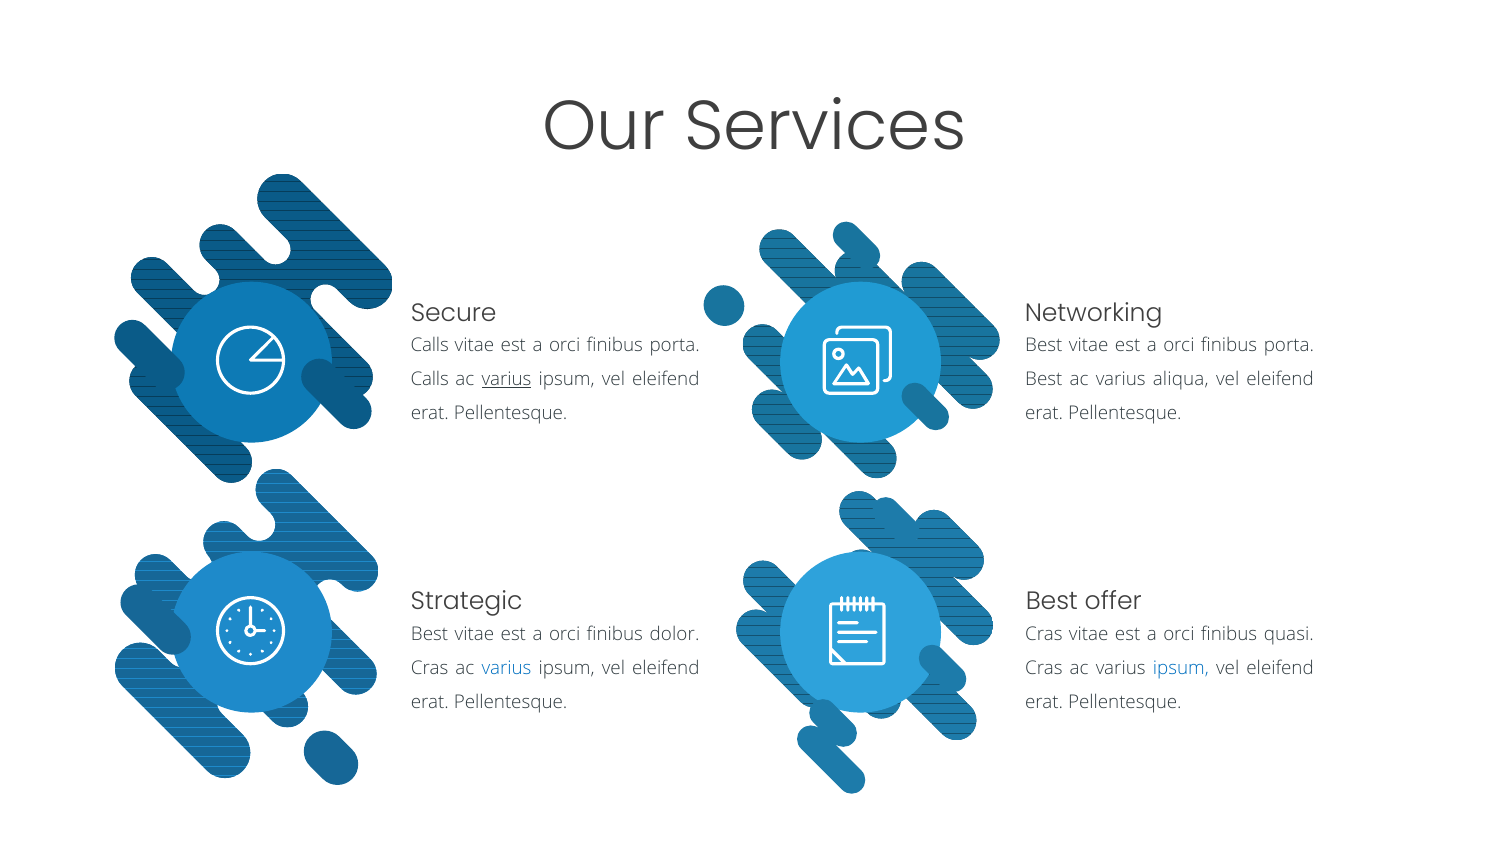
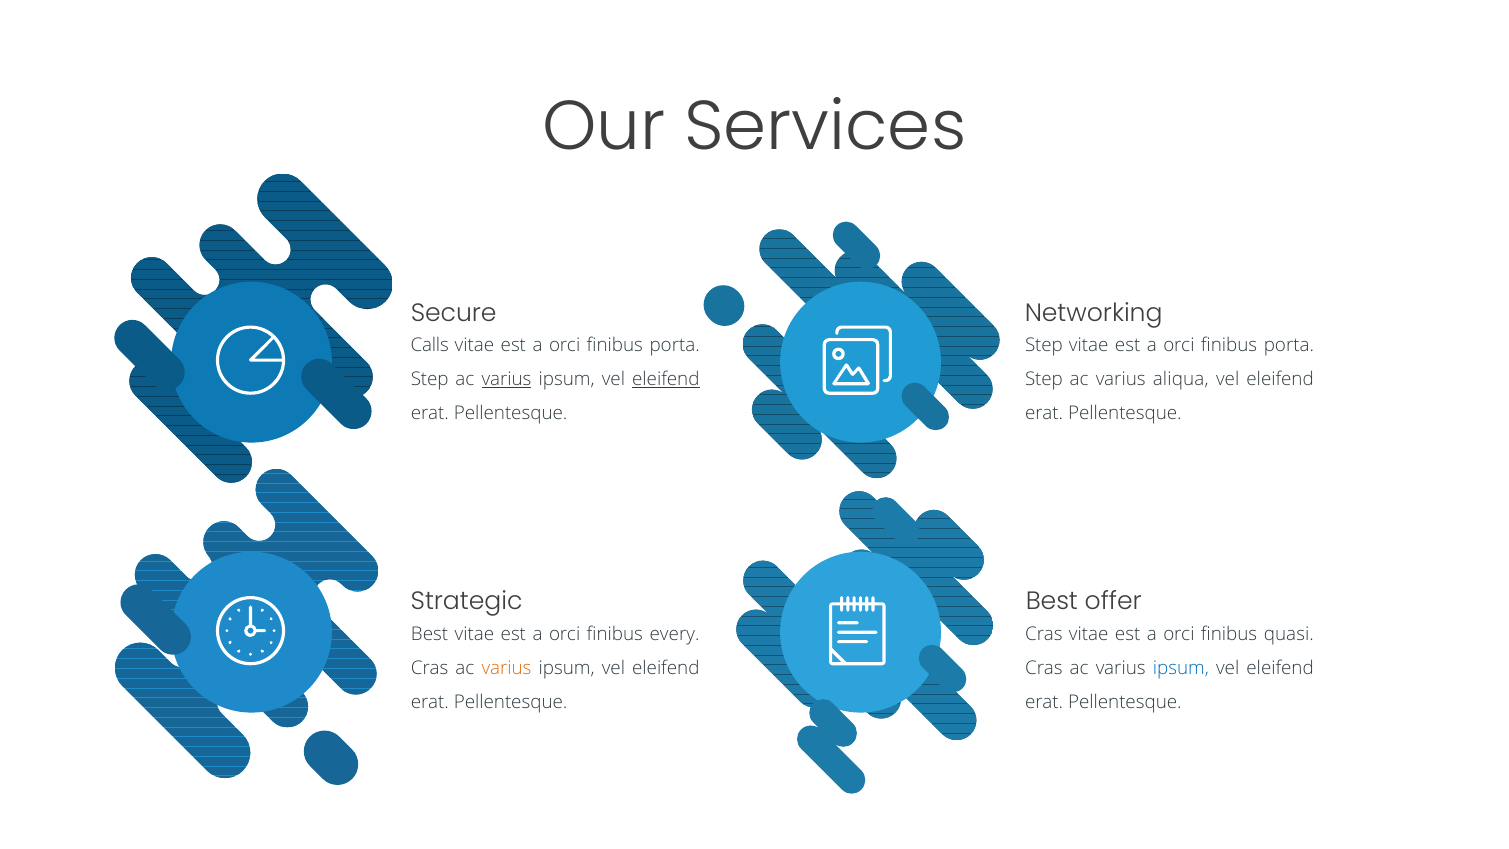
Best at (1044, 345): Best -> Step
Calls at (430, 379): Calls -> Step
eleifend at (666, 379) underline: none -> present
Best at (1044, 379): Best -> Step
dolor: dolor -> every
varius at (507, 668) colour: blue -> orange
